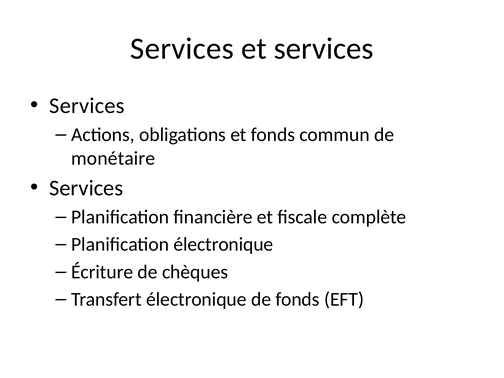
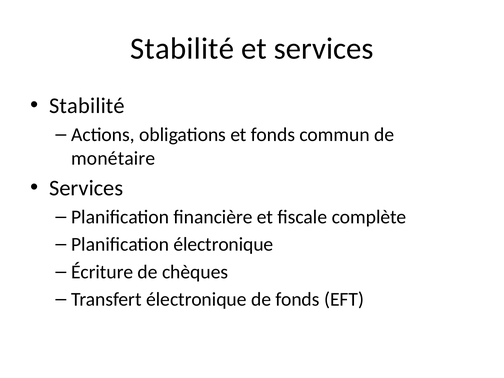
Services at (182, 49): Services -> Stabilité
Services at (87, 106): Services -> Stabilité
